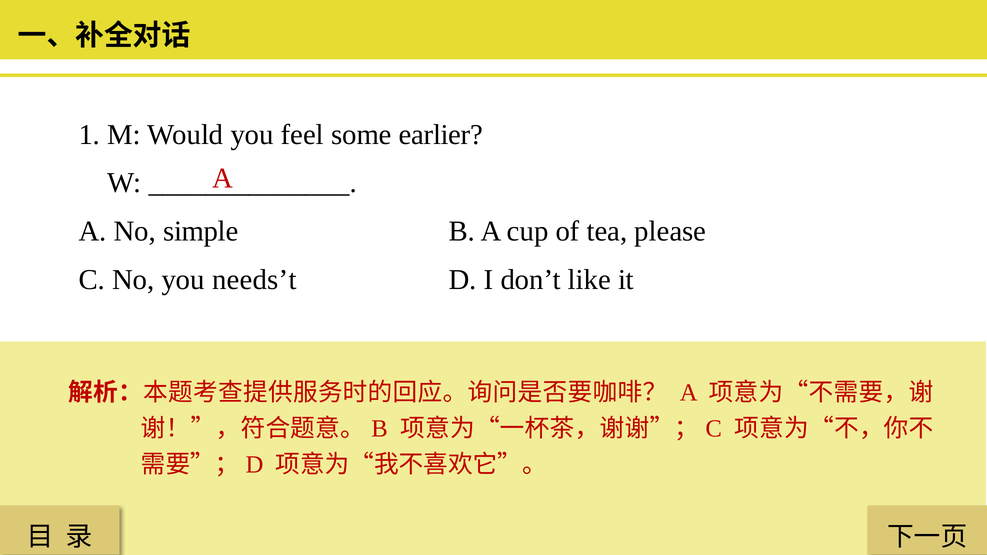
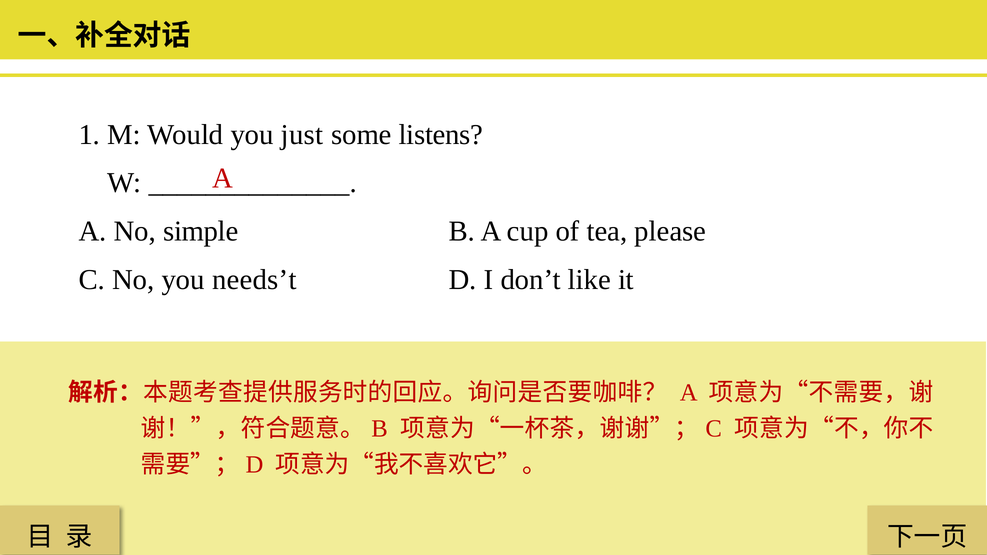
feel: feel -> just
earlier: earlier -> listens
